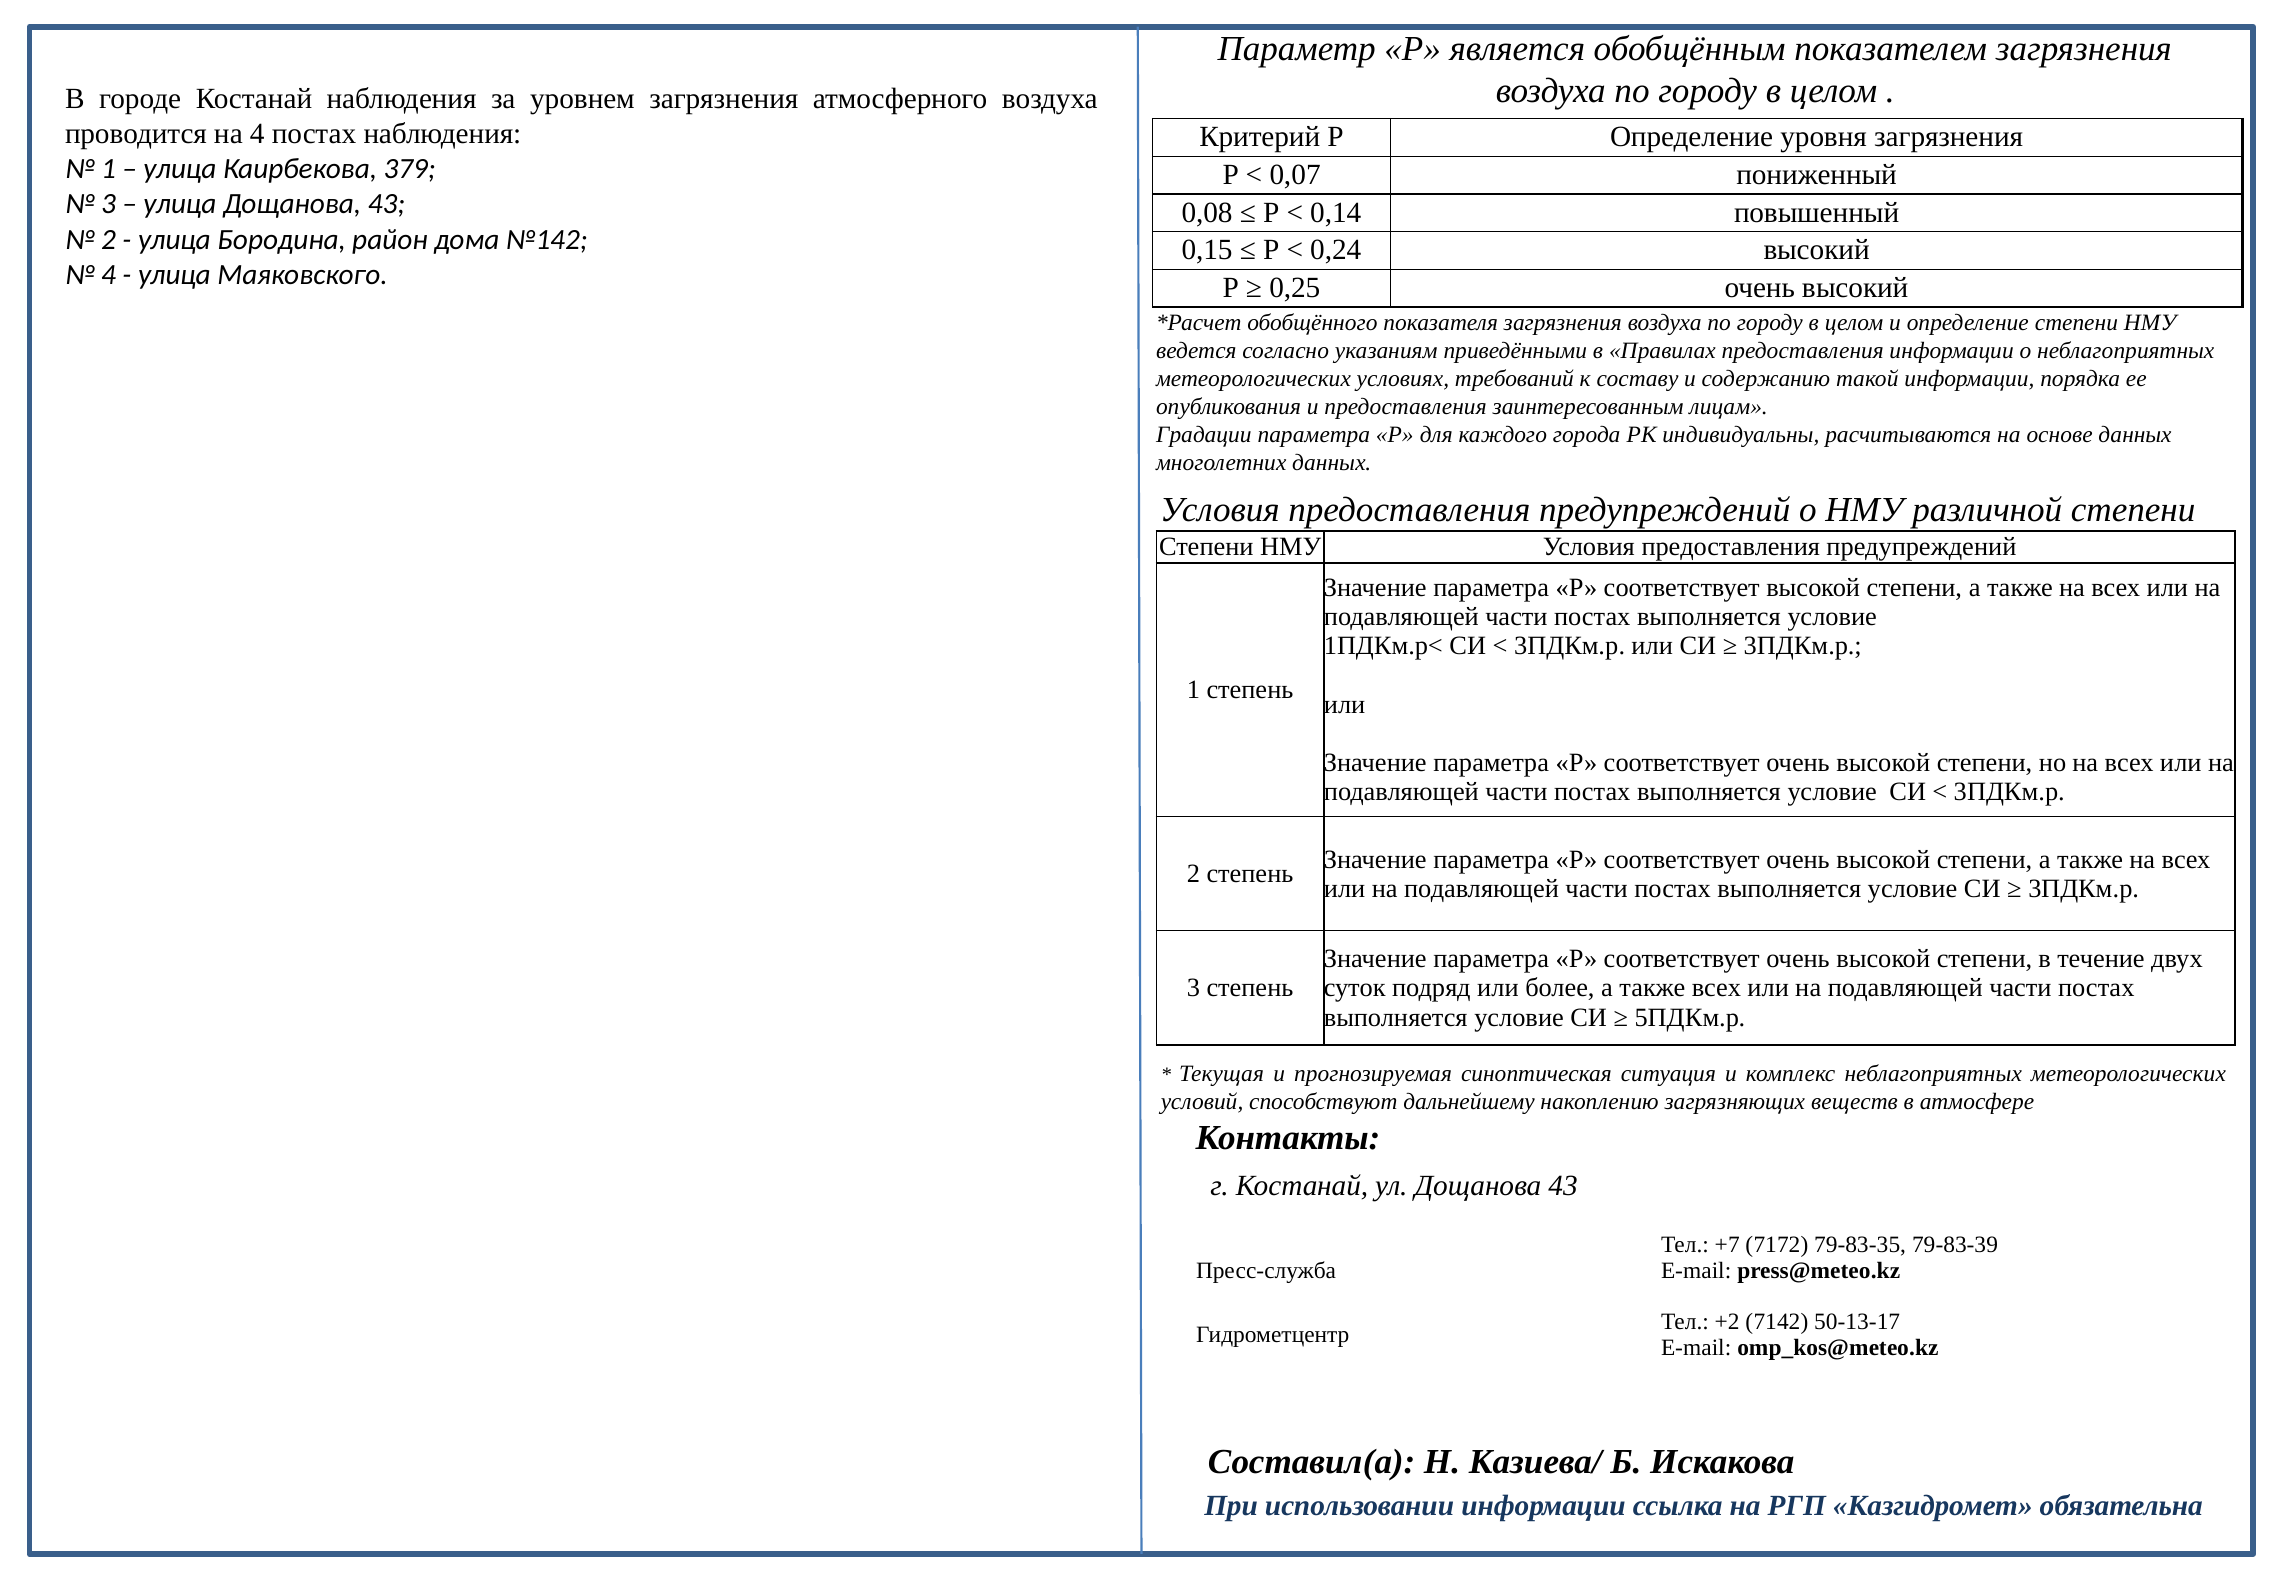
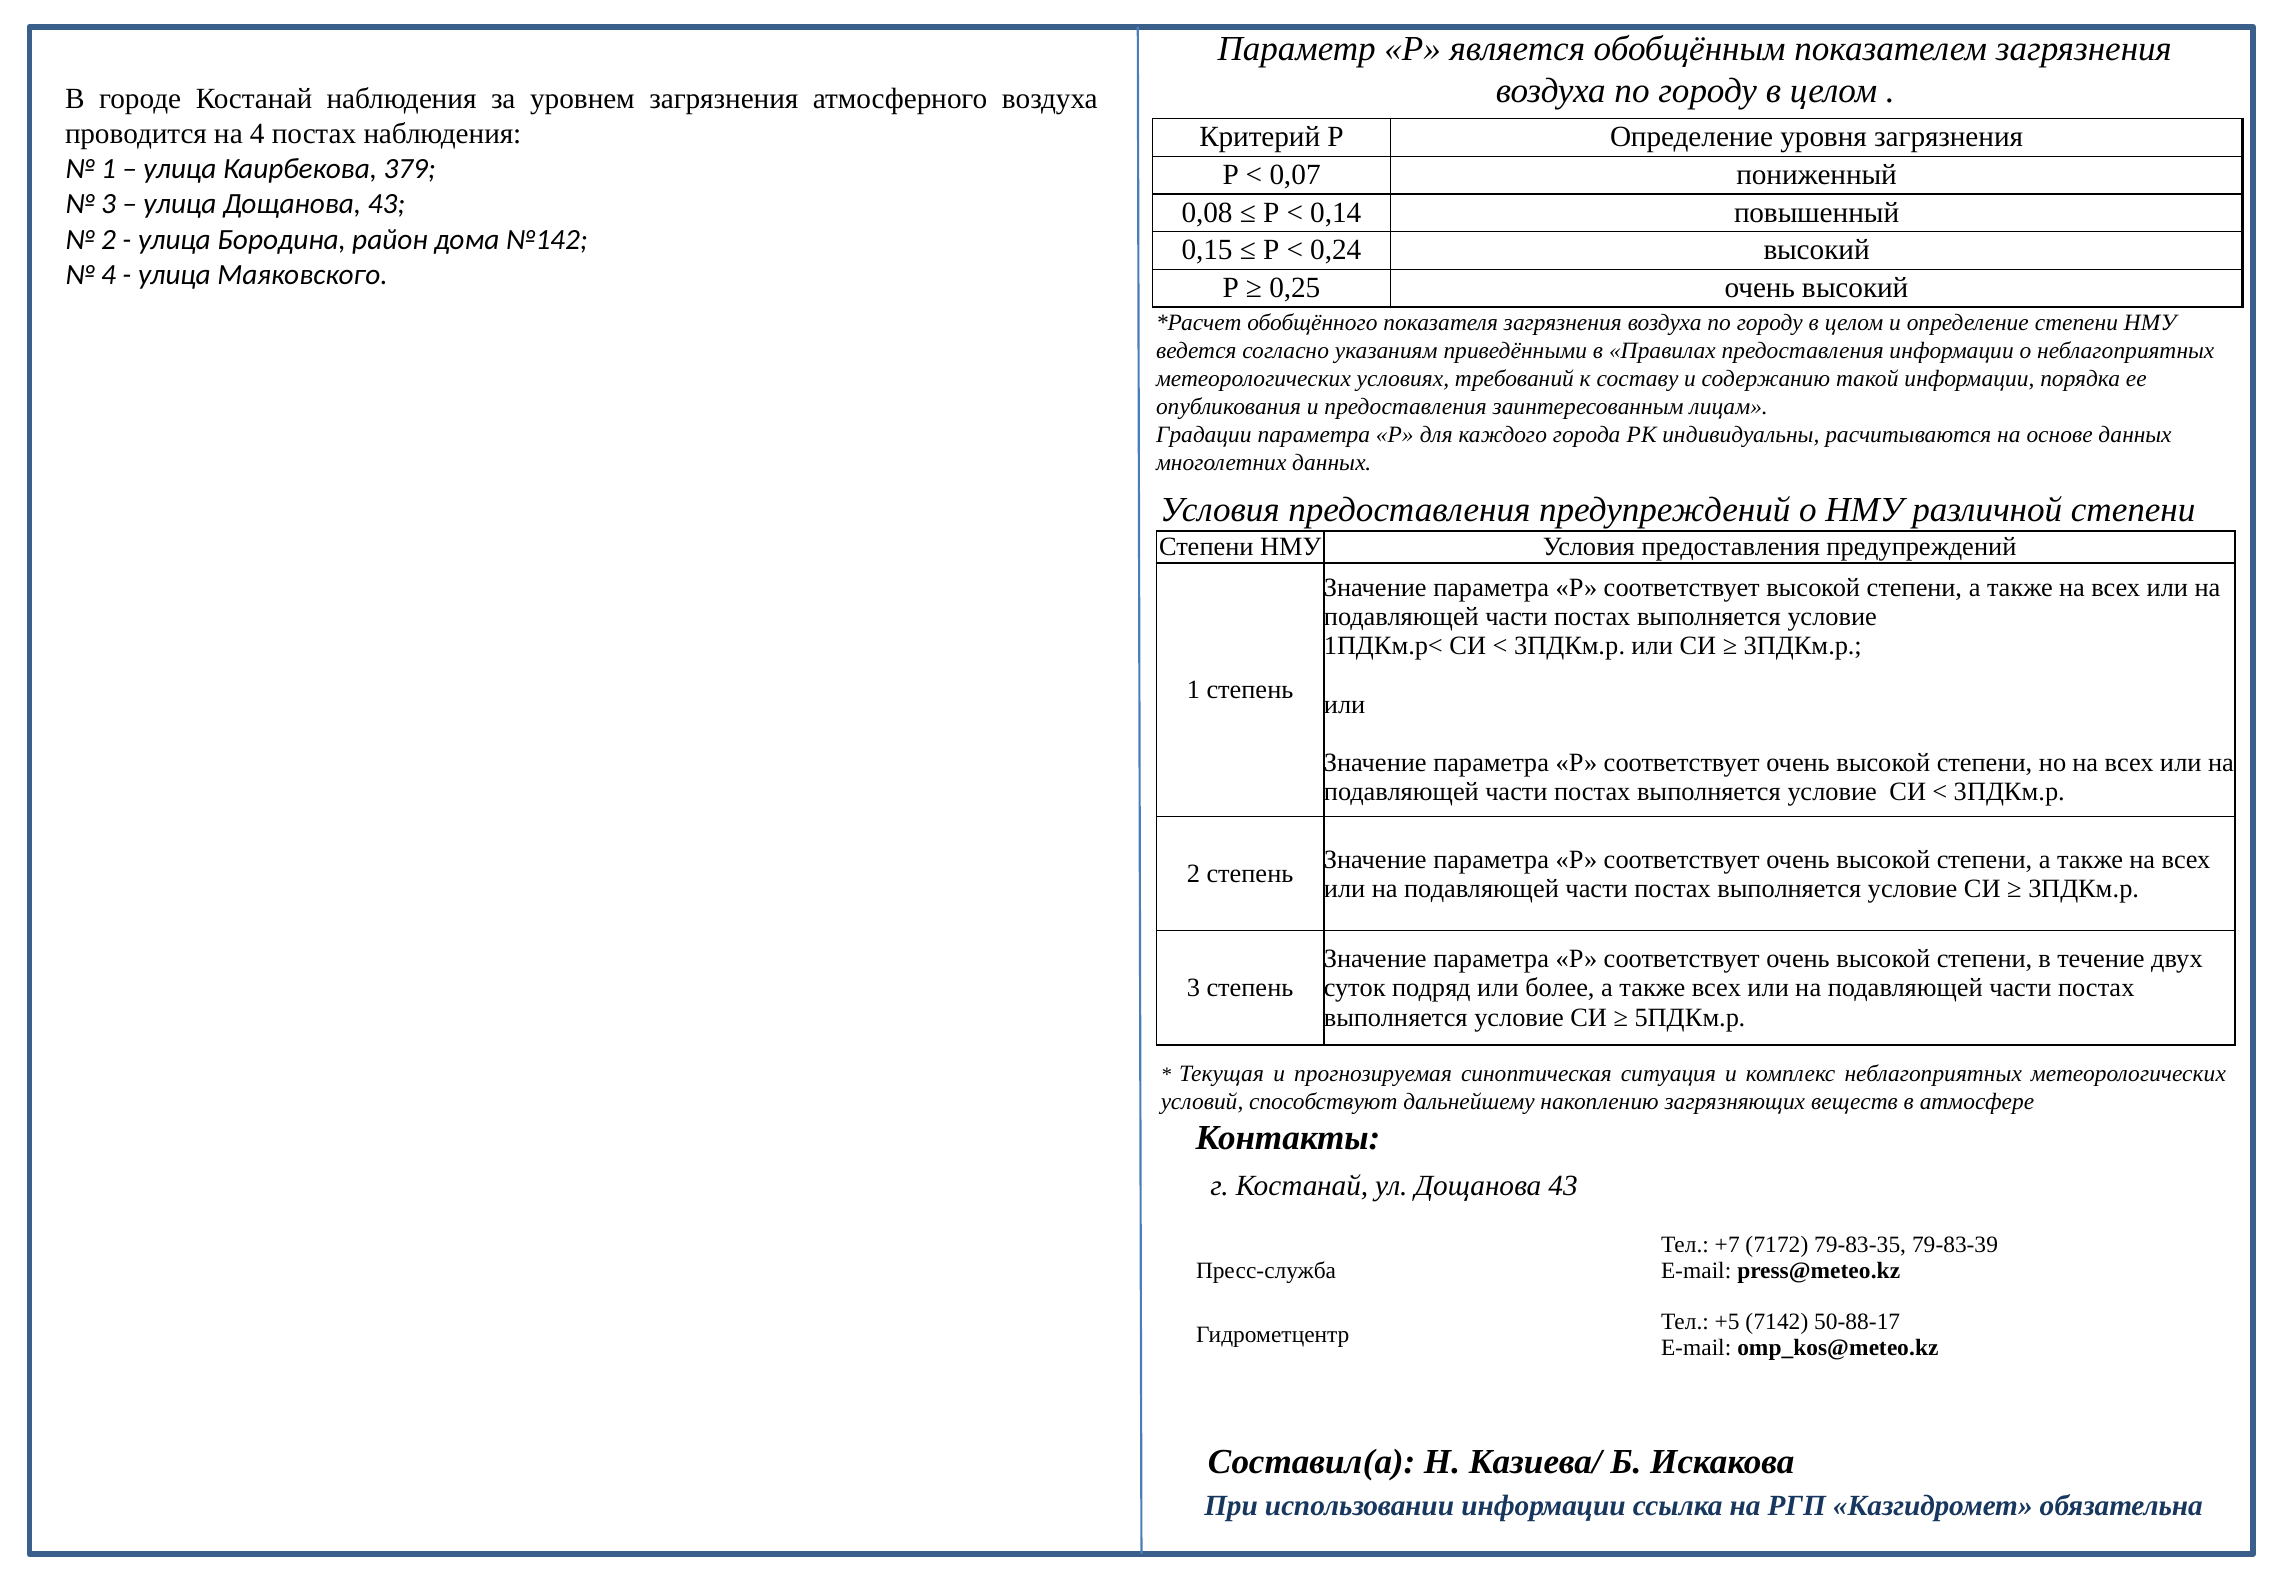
+2: +2 -> +5
50-13-17: 50-13-17 -> 50-88-17
